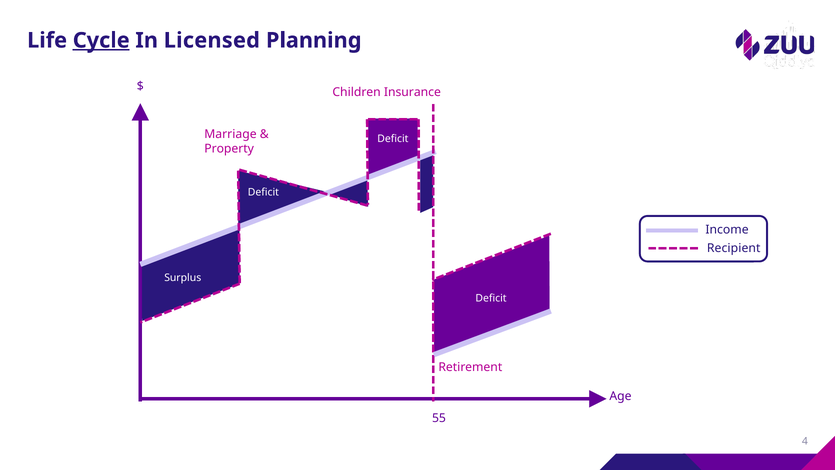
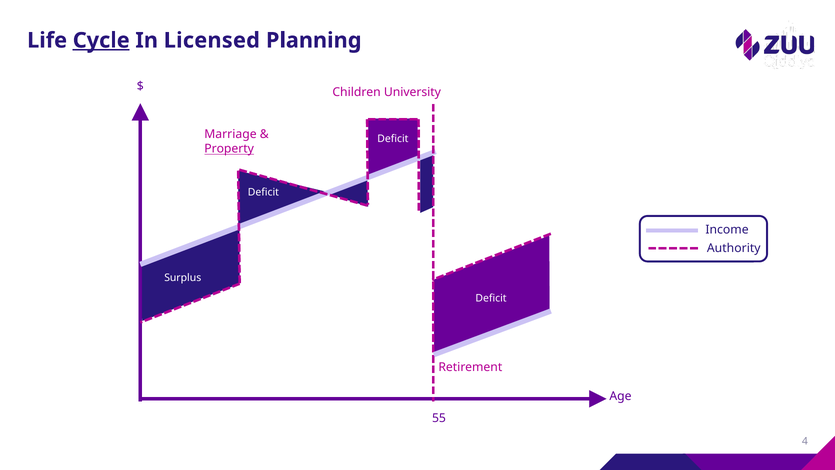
Insurance: Insurance -> University
Property underline: none -> present
Recipient: Recipient -> Authority
